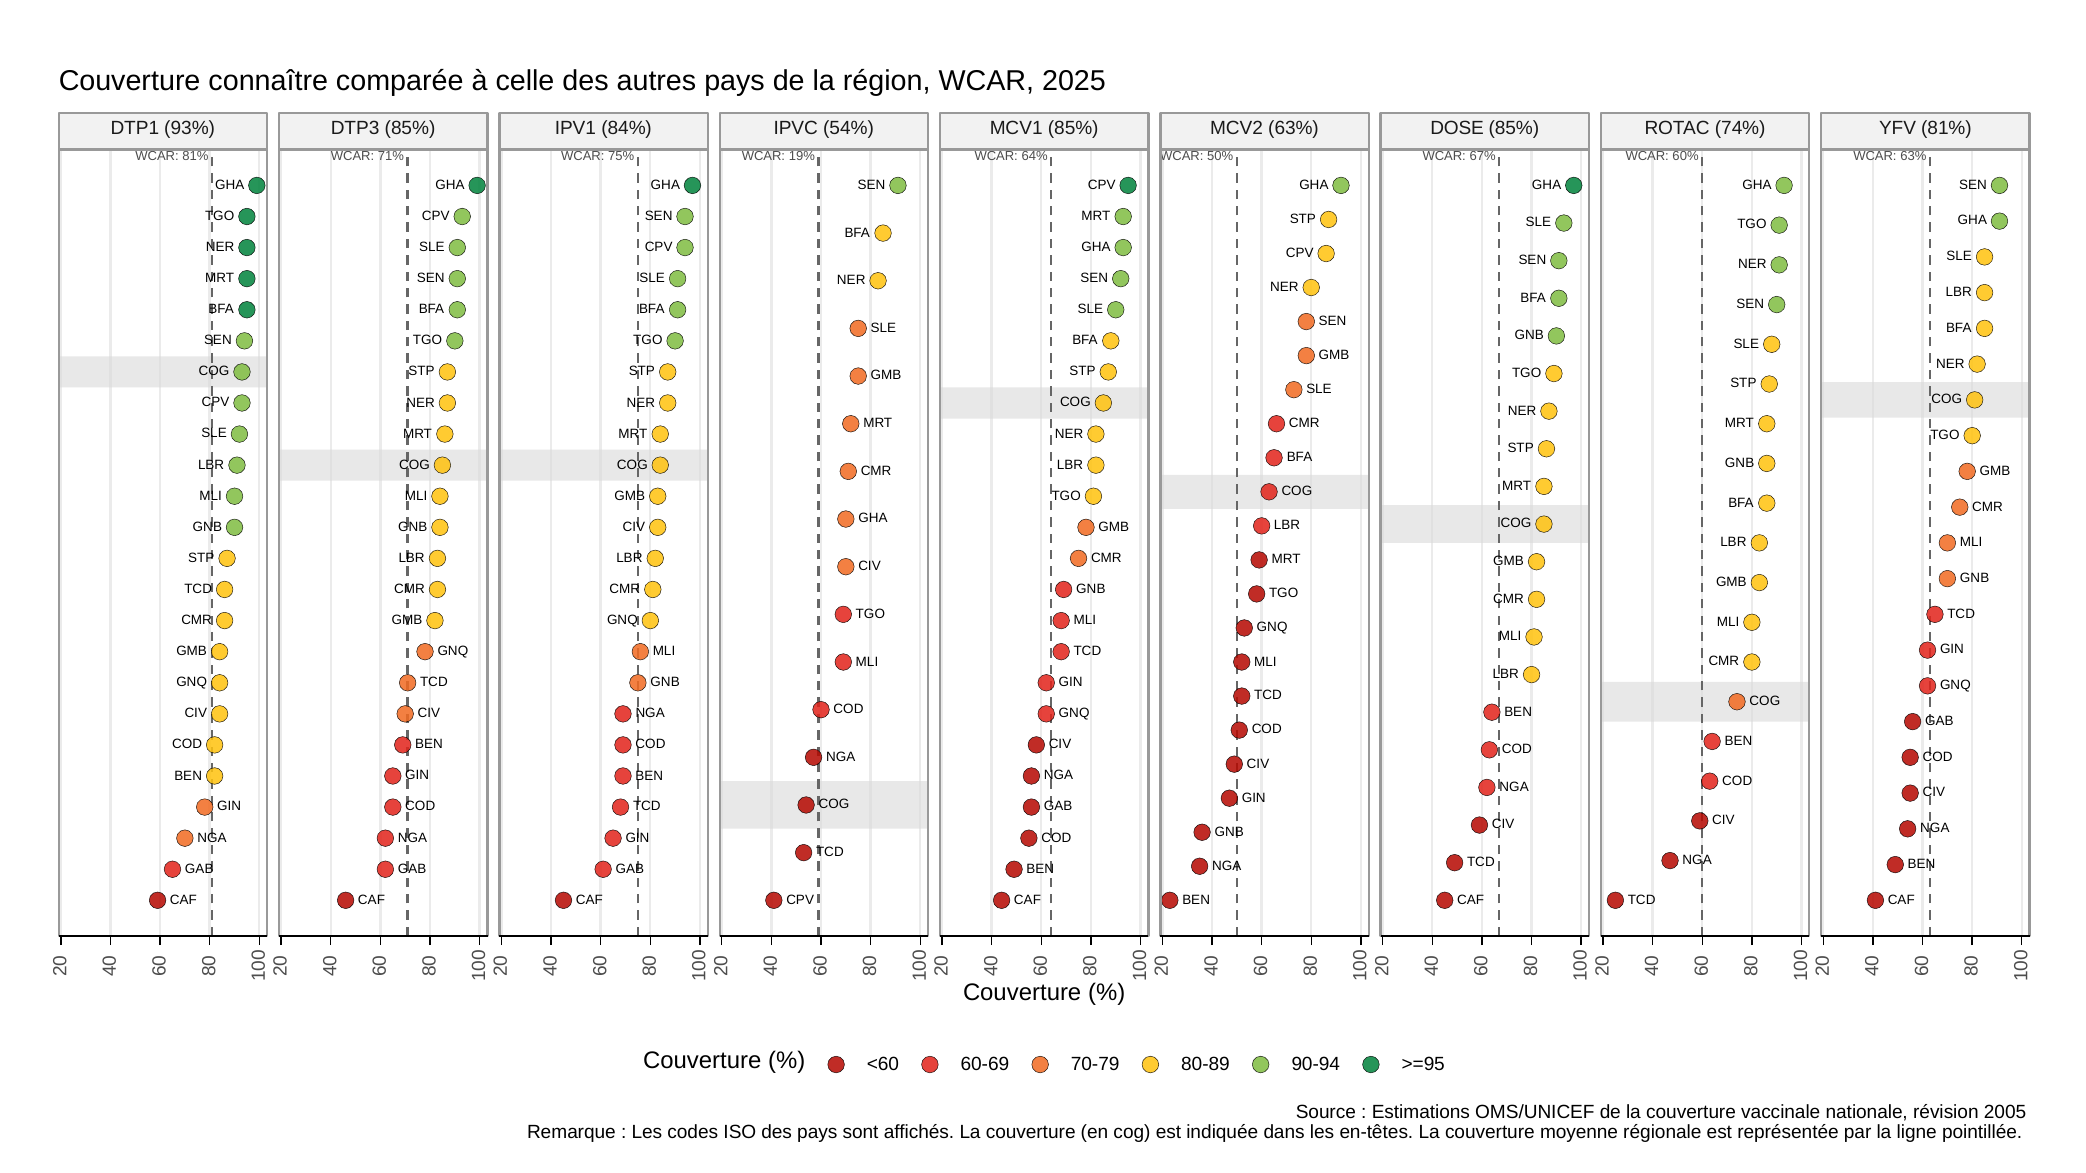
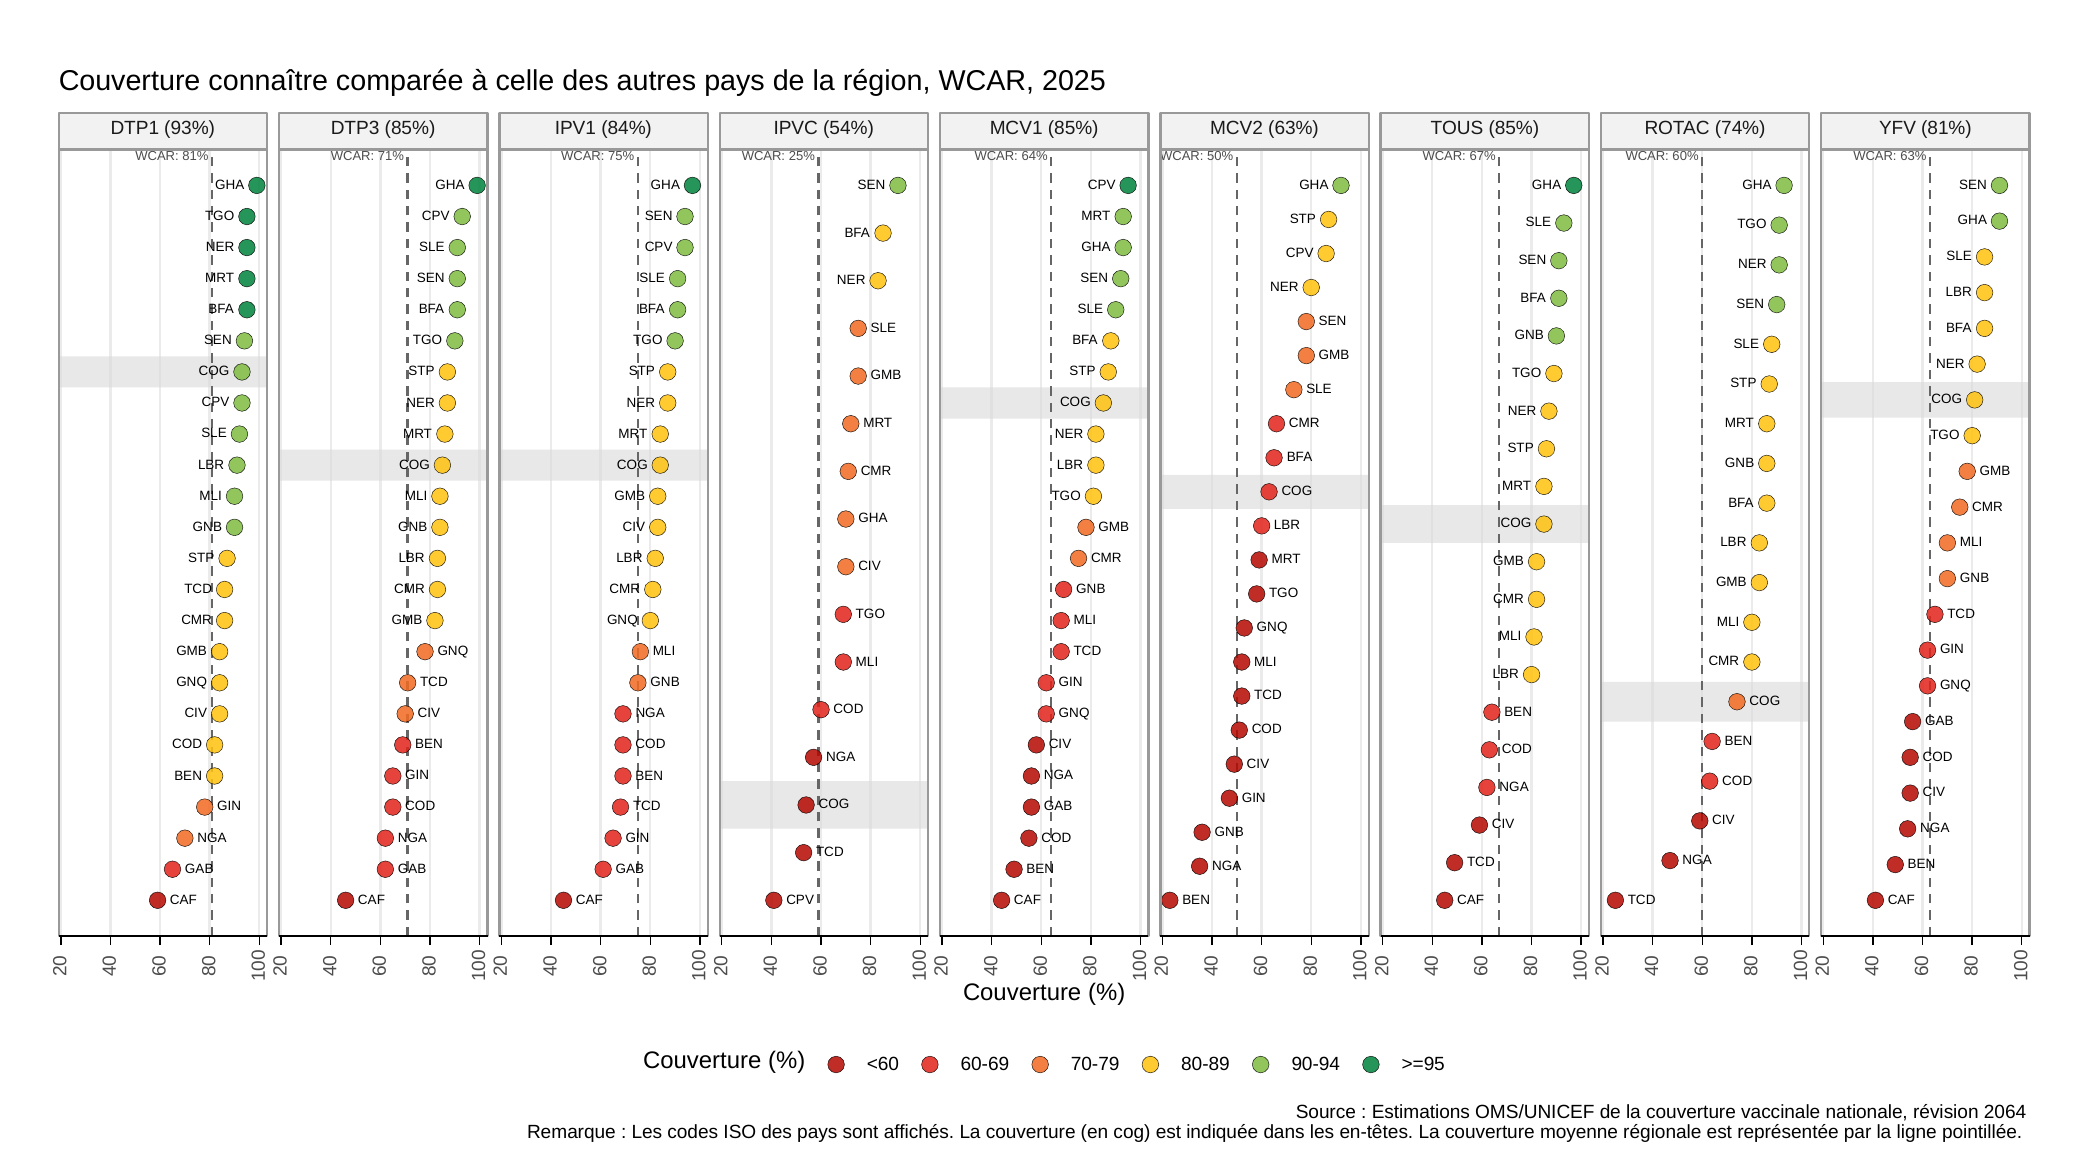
DOSE: DOSE -> TOUS
19%: 19% -> 25%
2005: 2005 -> 2064
